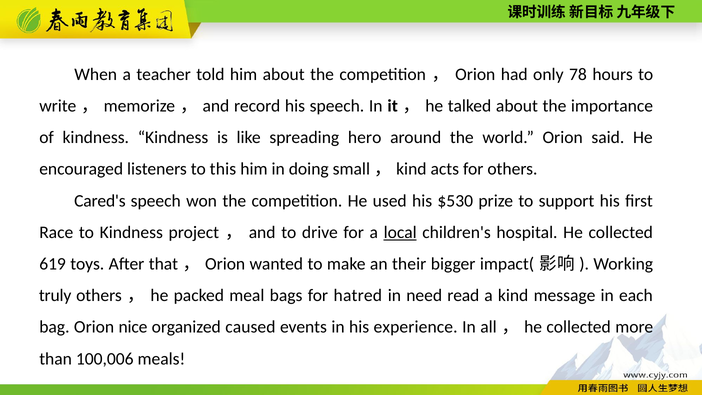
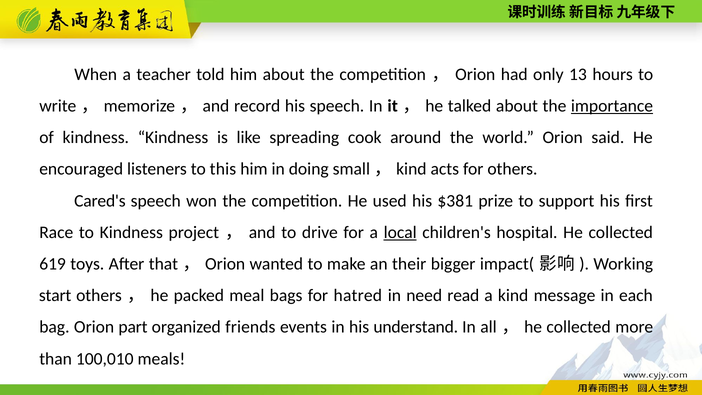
78: 78 -> 13
importance underline: none -> present
hero: hero -> cook
$530: $530 -> $381
truly: truly -> start
nice: nice -> part
caused: caused -> friends
experience: experience -> understand
100,006: 100,006 -> 100,010
